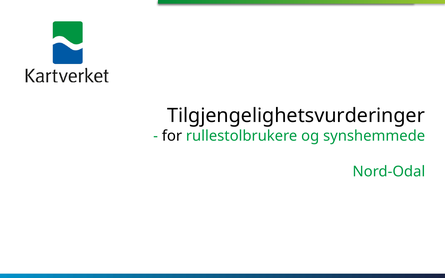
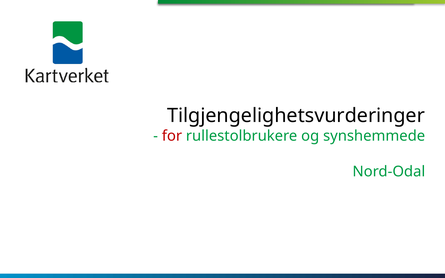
for colour: black -> red
